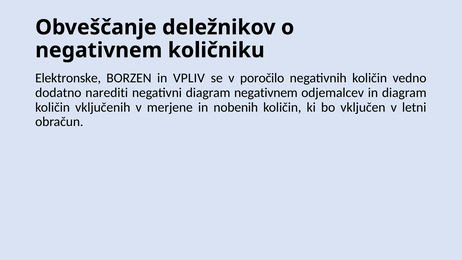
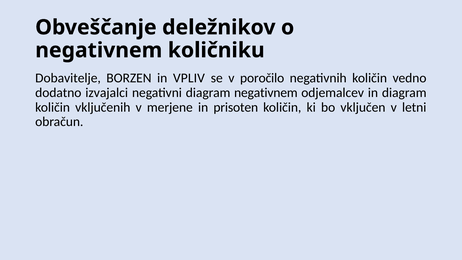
Elektronske: Elektronske -> Dobavitelje
narediti: narediti -> izvajalci
nobenih: nobenih -> prisoten
